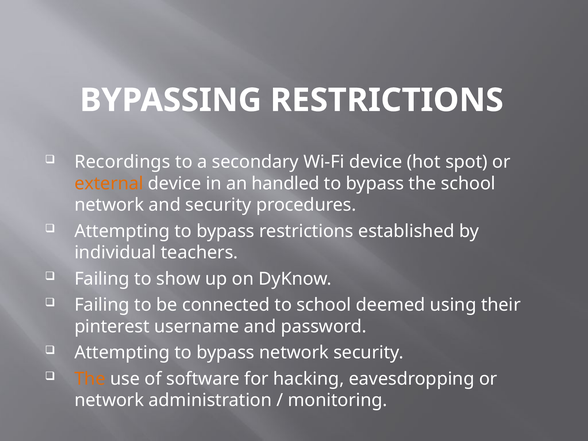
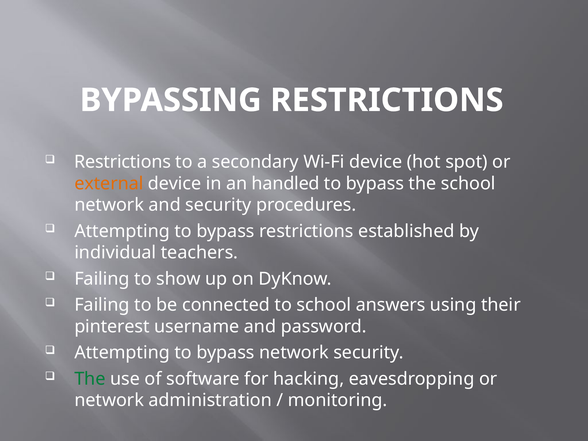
Recordings at (122, 162): Recordings -> Restrictions
deemed: deemed -> answers
The at (90, 379) colour: orange -> green
